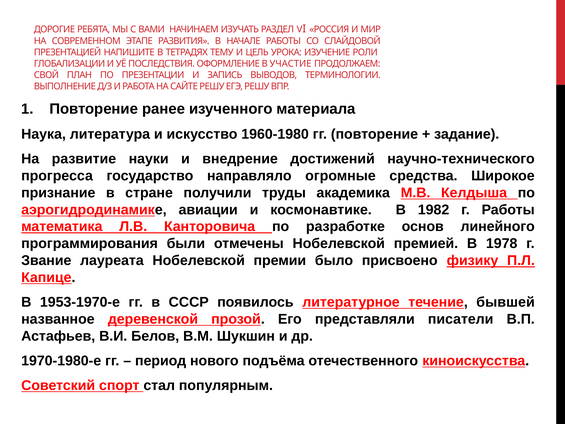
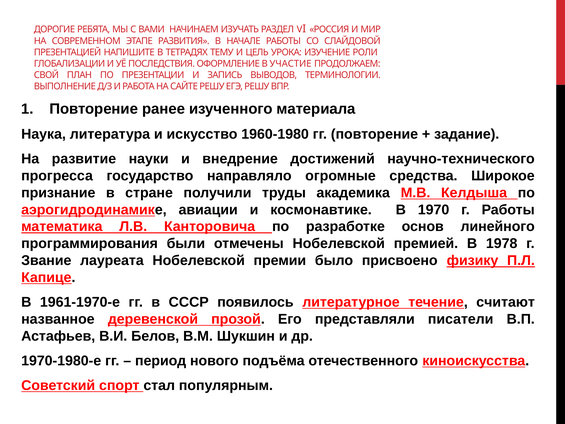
1982: 1982 -> 1970
1953-1970-е: 1953-1970-е -> 1961-1970-е
бывшей: бывшей -> считают
